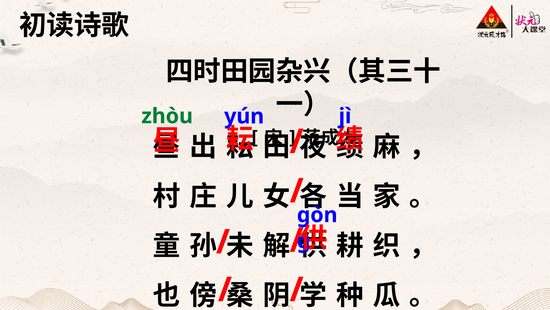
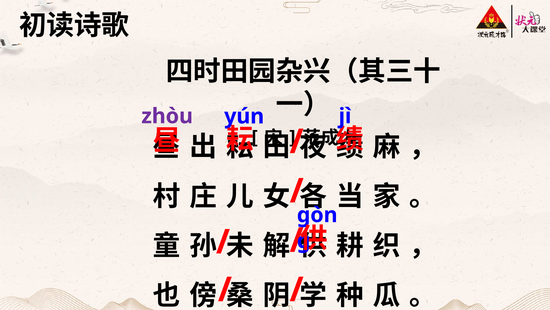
zhòu colour: green -> purple
